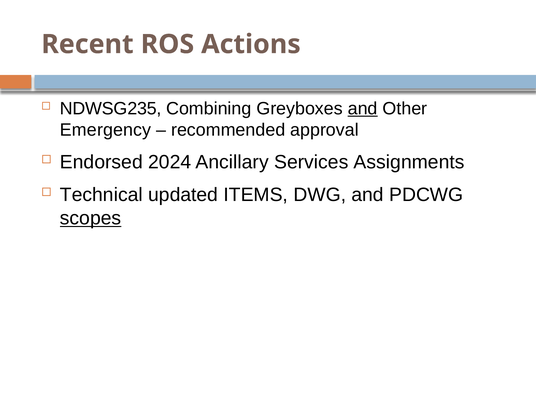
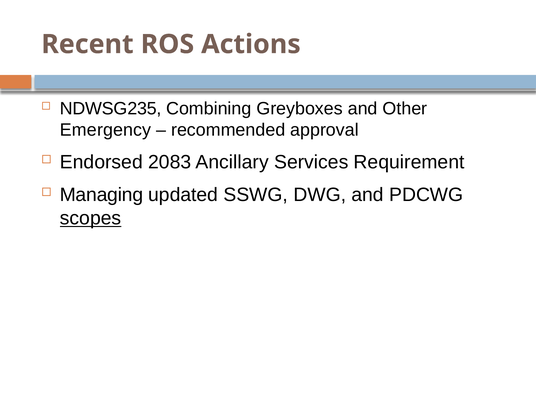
and at (363, 108) underline: present -> none
2024: 2024 -> 2083
Assignments: Assignments -> Requirement
Technical: Technical -> Managing
ITEMS: ITEMS -> SSWG
